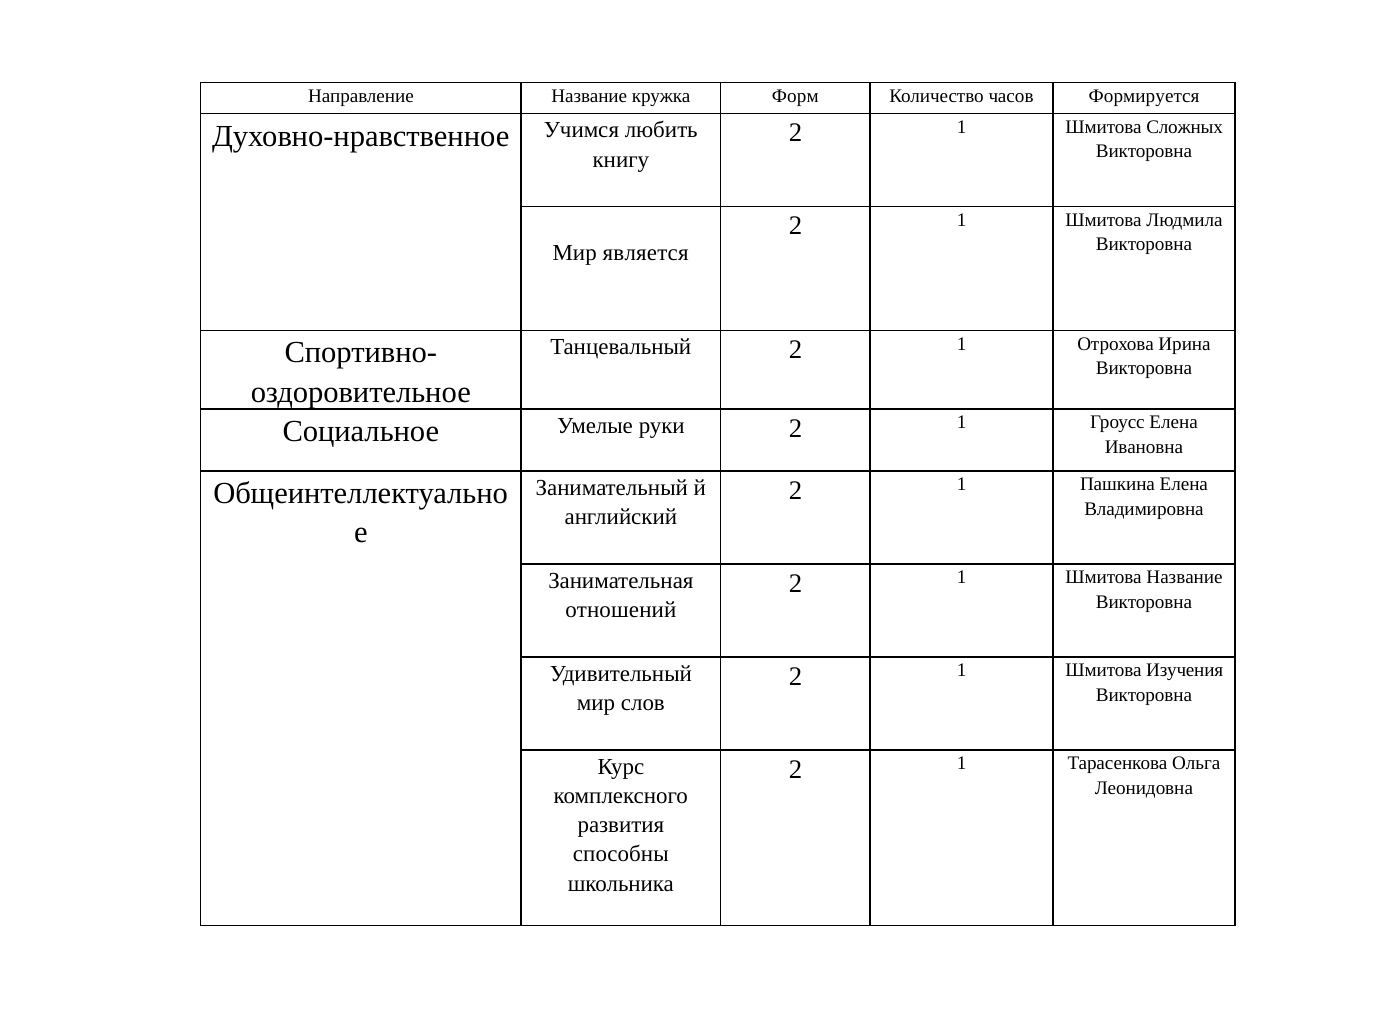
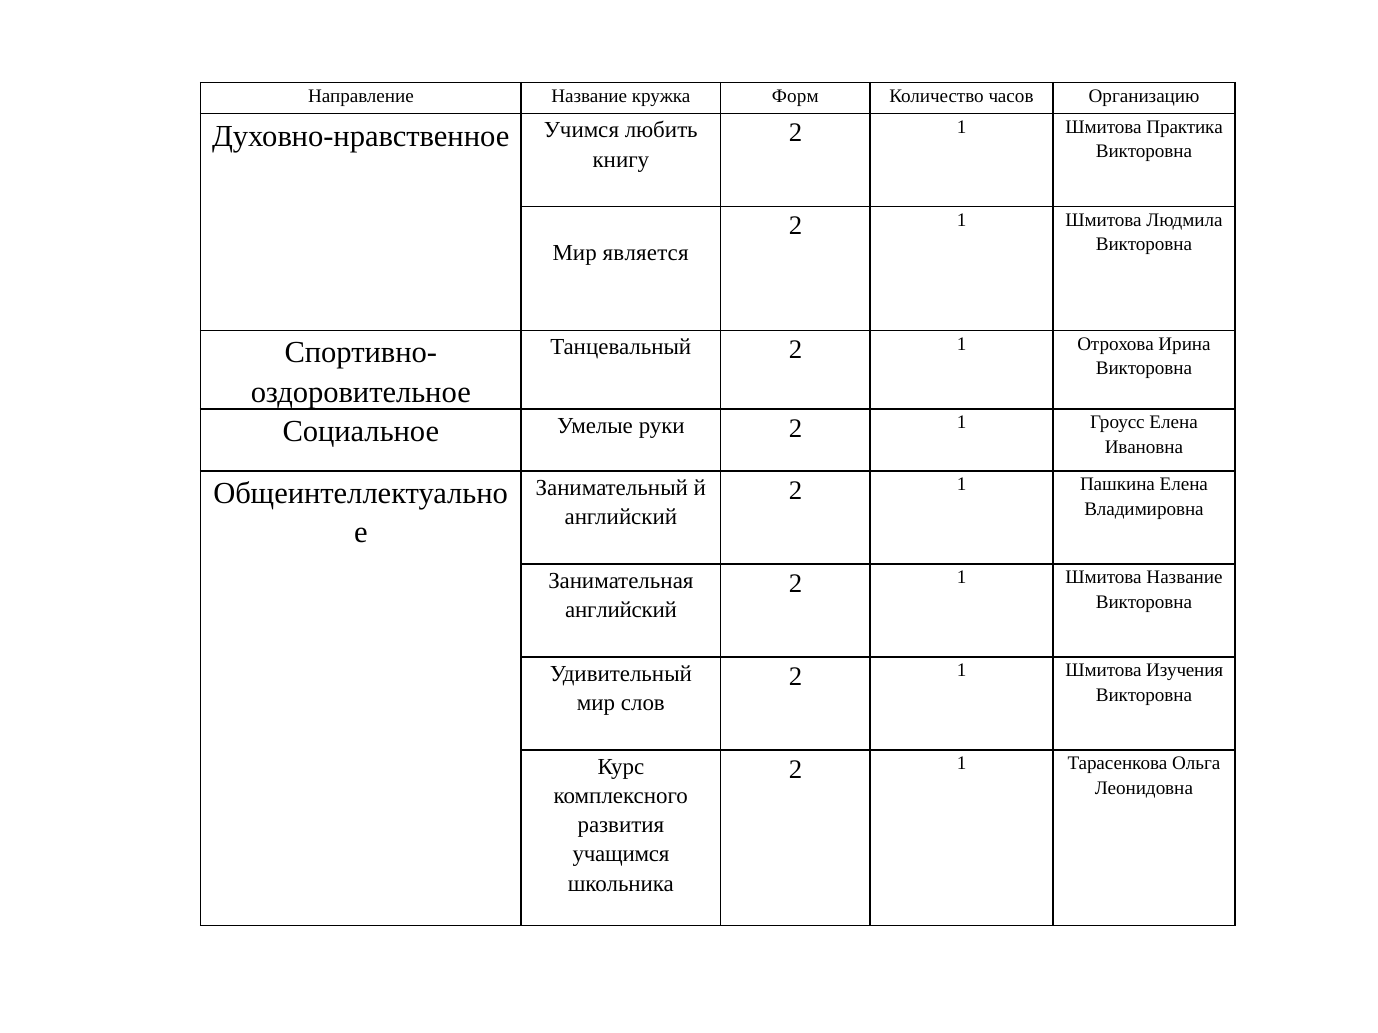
Формируется: Формируется -> Организацию
Сложных: Сложных -> Практика
отношений at (621, 610): отношений -> английский
способны: способны -> учащимся
